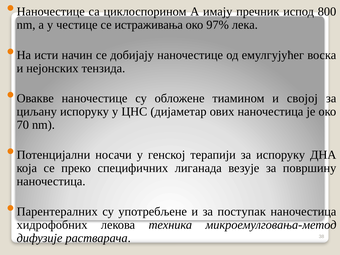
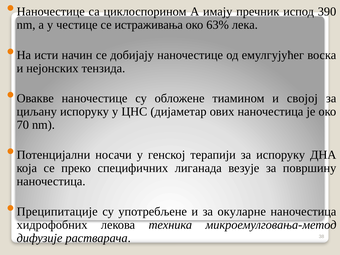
800: 800 -> 390
97%: 97% -> 63%
Парентералних: Парентералних -> Преципитације
поступак: поступак -> окуларне
